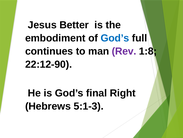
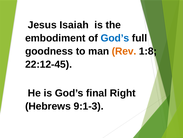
Better: Better -> Isaiah
continues: continues -> goodness
Rev colour: purple -> orange
22:12-90: 22:12-90 -> 22:12-45
5:1-3: 5:1-3 -> 9:1-3
